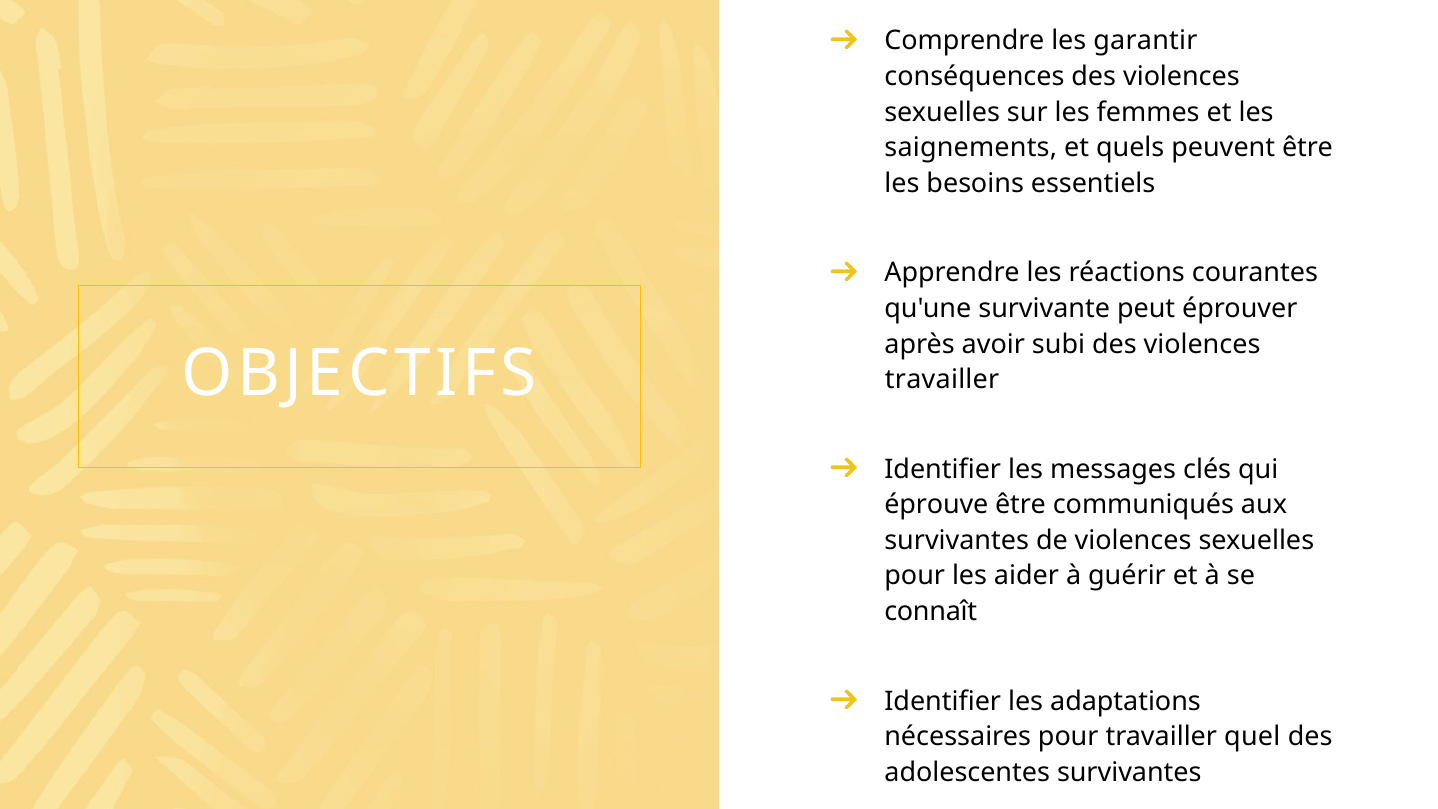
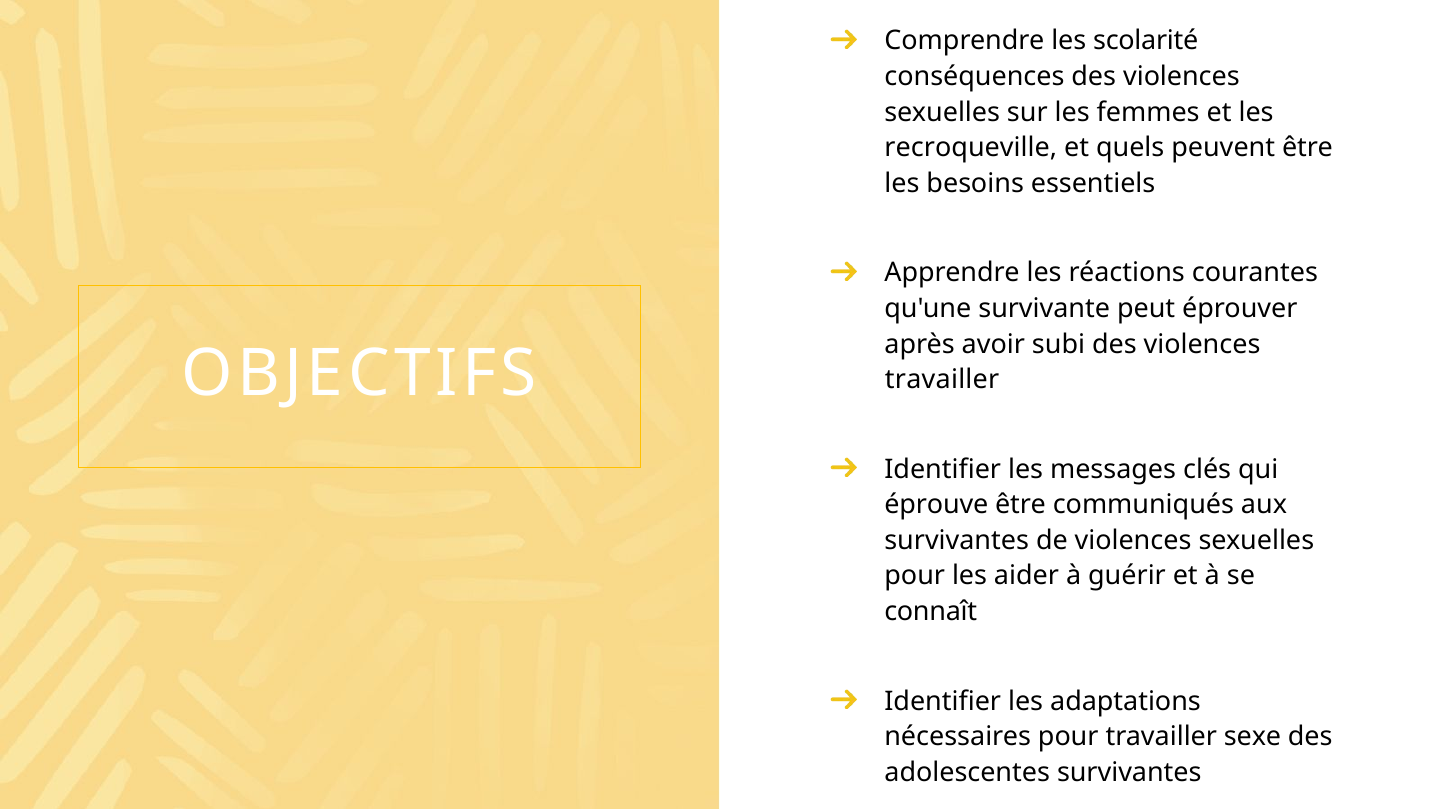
garantir: garantir -> scolarité
saignements: saignements -> recroqueville
quel: quel -> sexe
